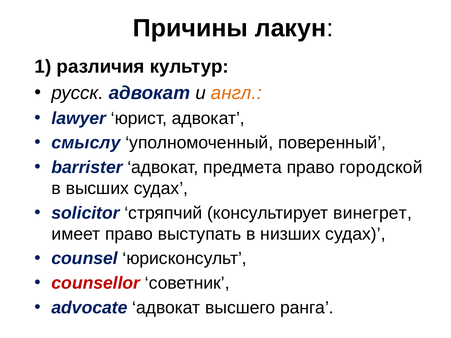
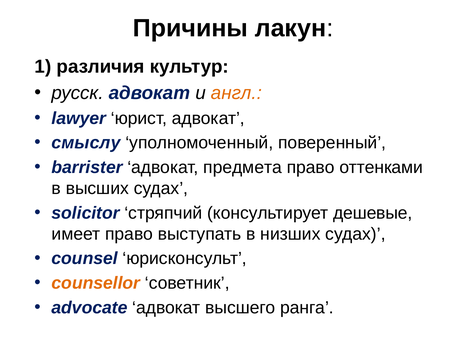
городской: городской -> оттенками
винегрет: винегрет -> дешевые
counsellor colour: red -> orange
